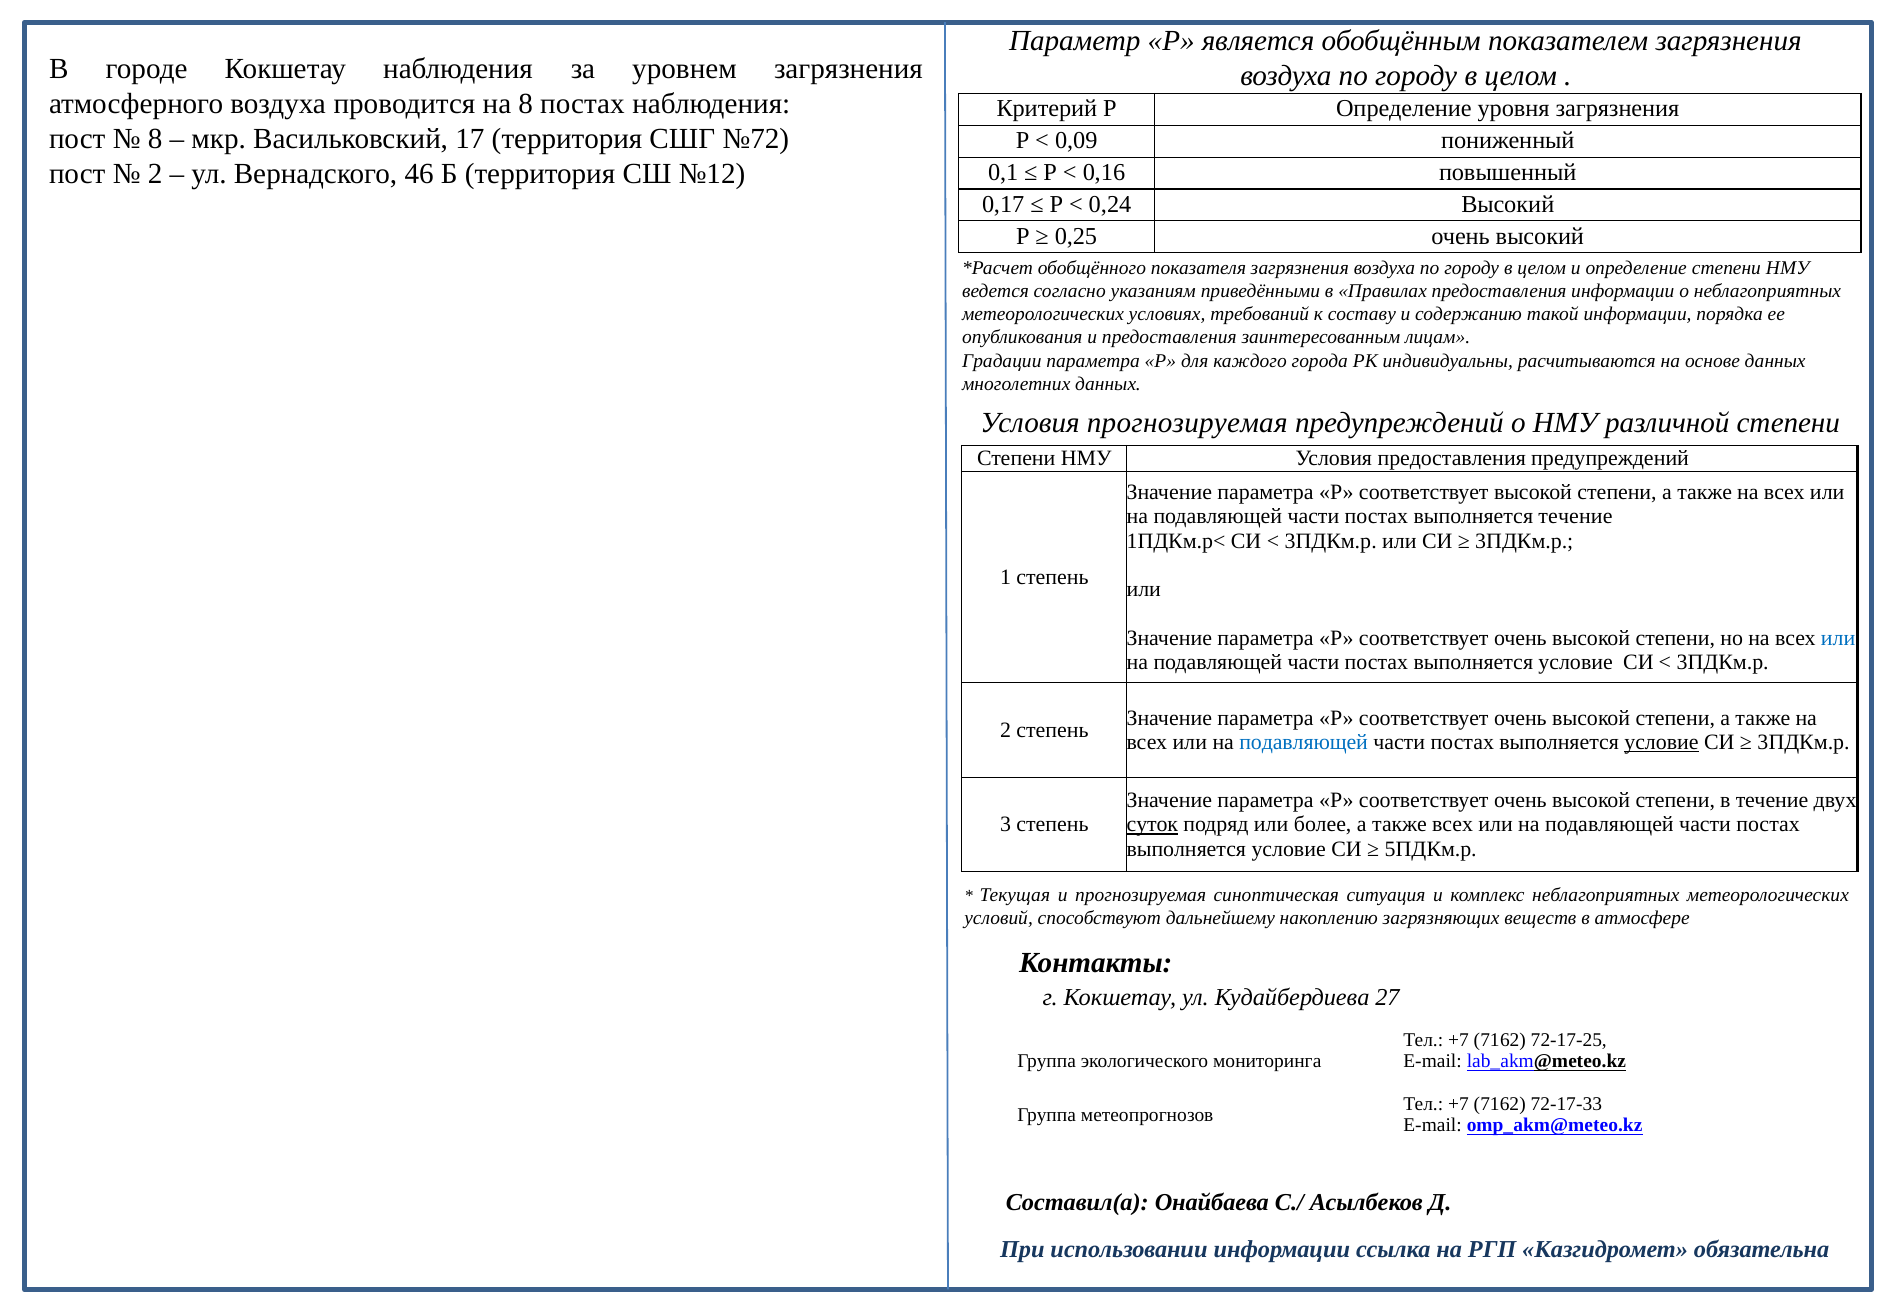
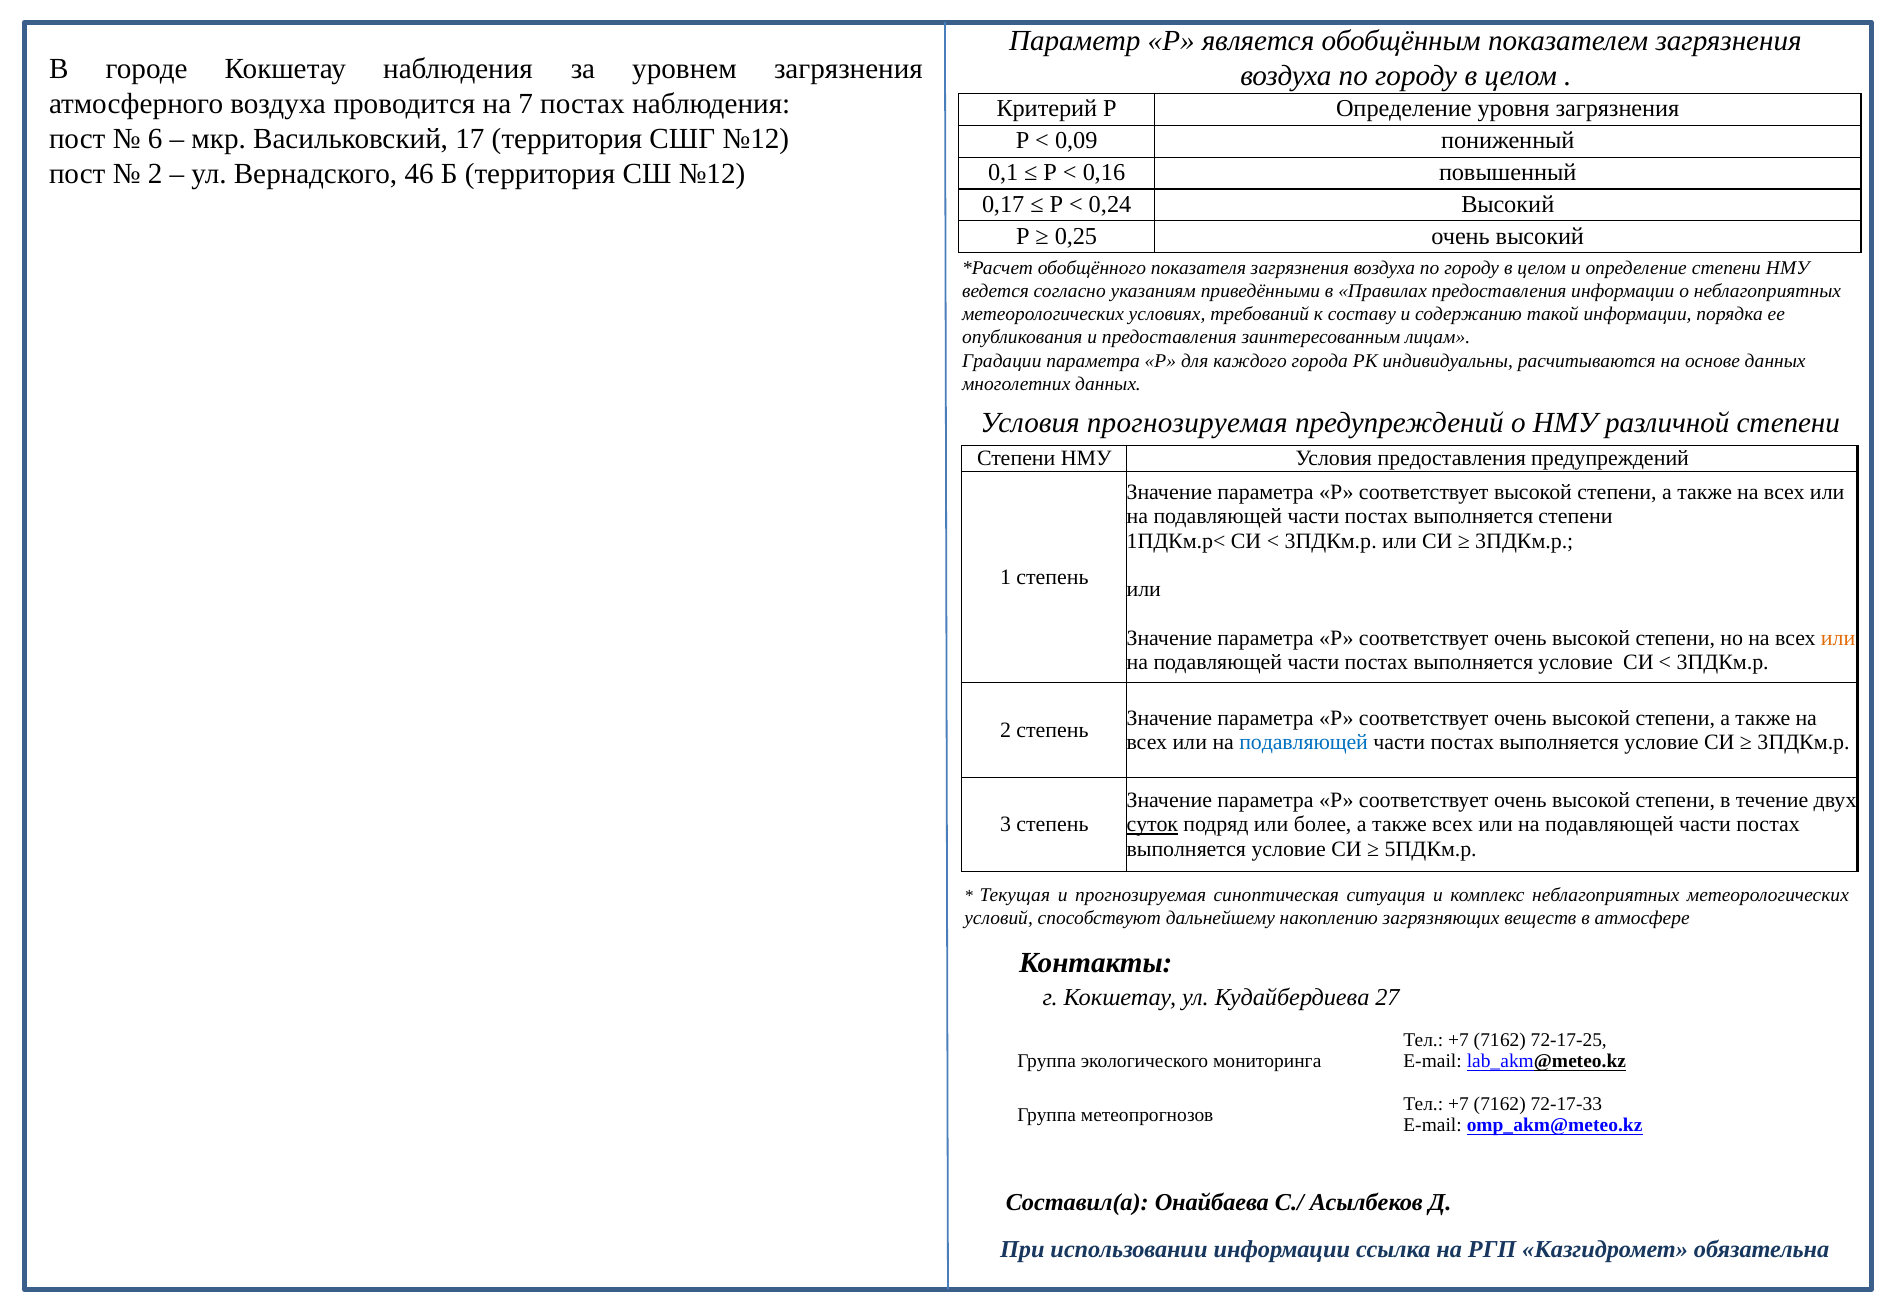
на 8: 8 -> 7
8 at (155, 139): 8 -> 6
СШГ №72: №72 -> №12
выполняется течение: течение -> степени
или at (1838, 638) colour: blue -> orange
условие at (1661, 742) underline: present -> none
